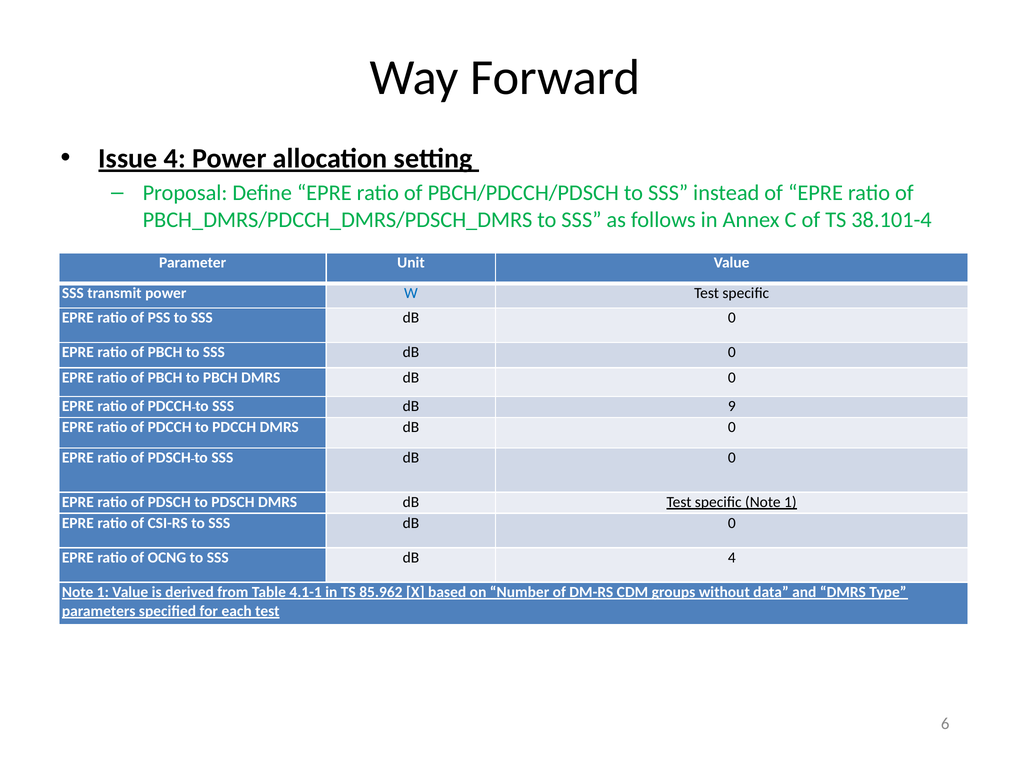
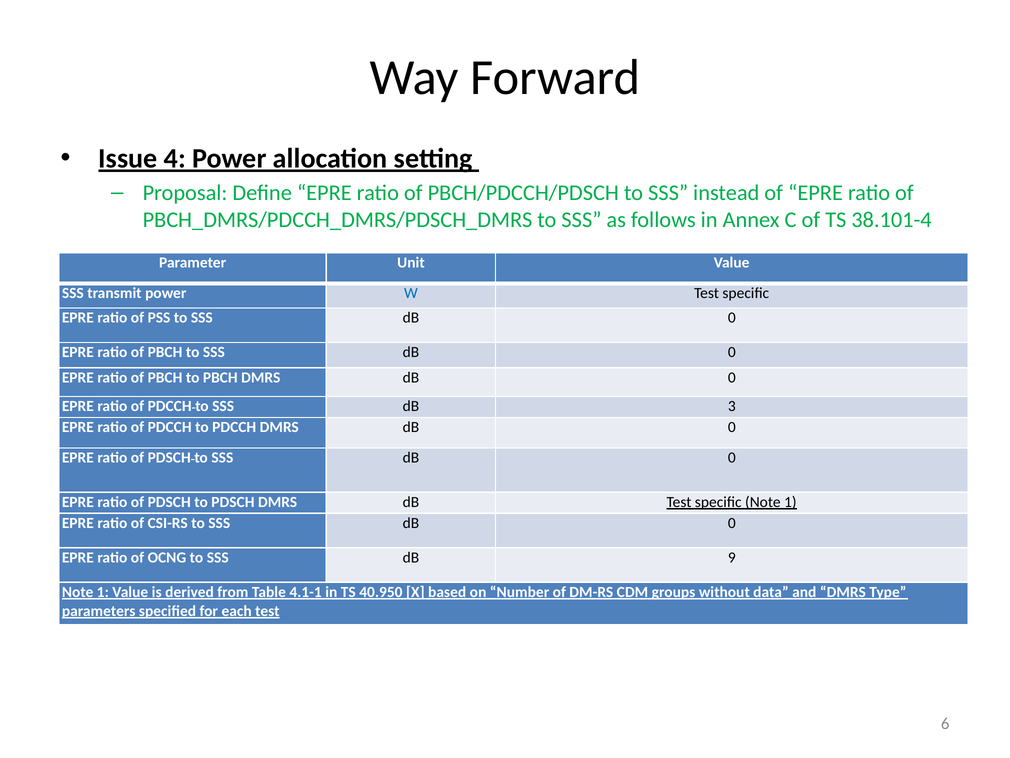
9: 9 -> 3
dB 4: 4 -> 9
85.962: 85.962 -> 40.950
